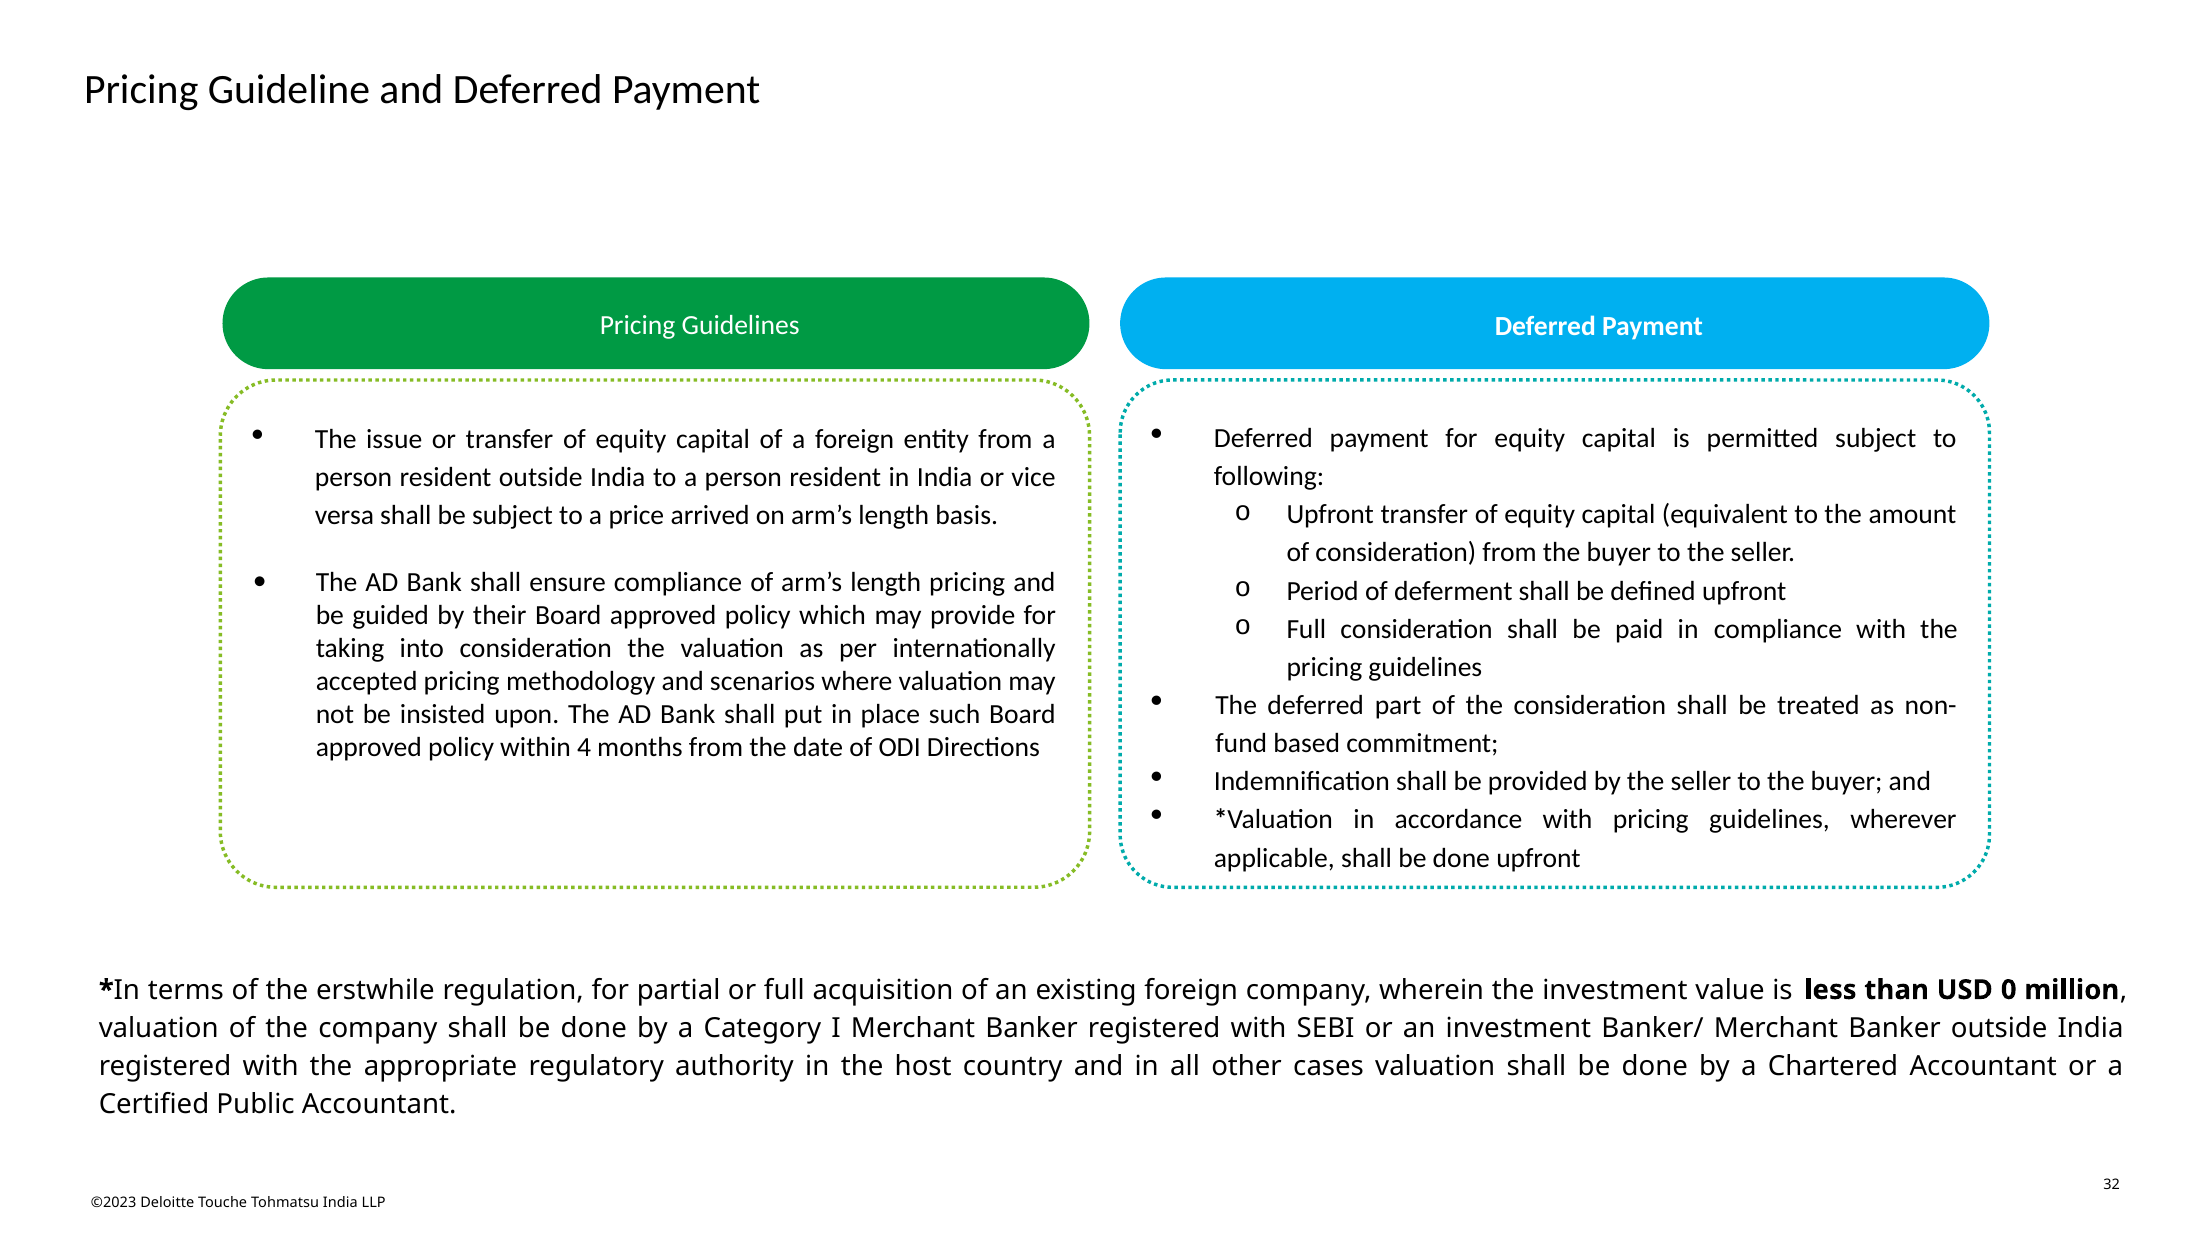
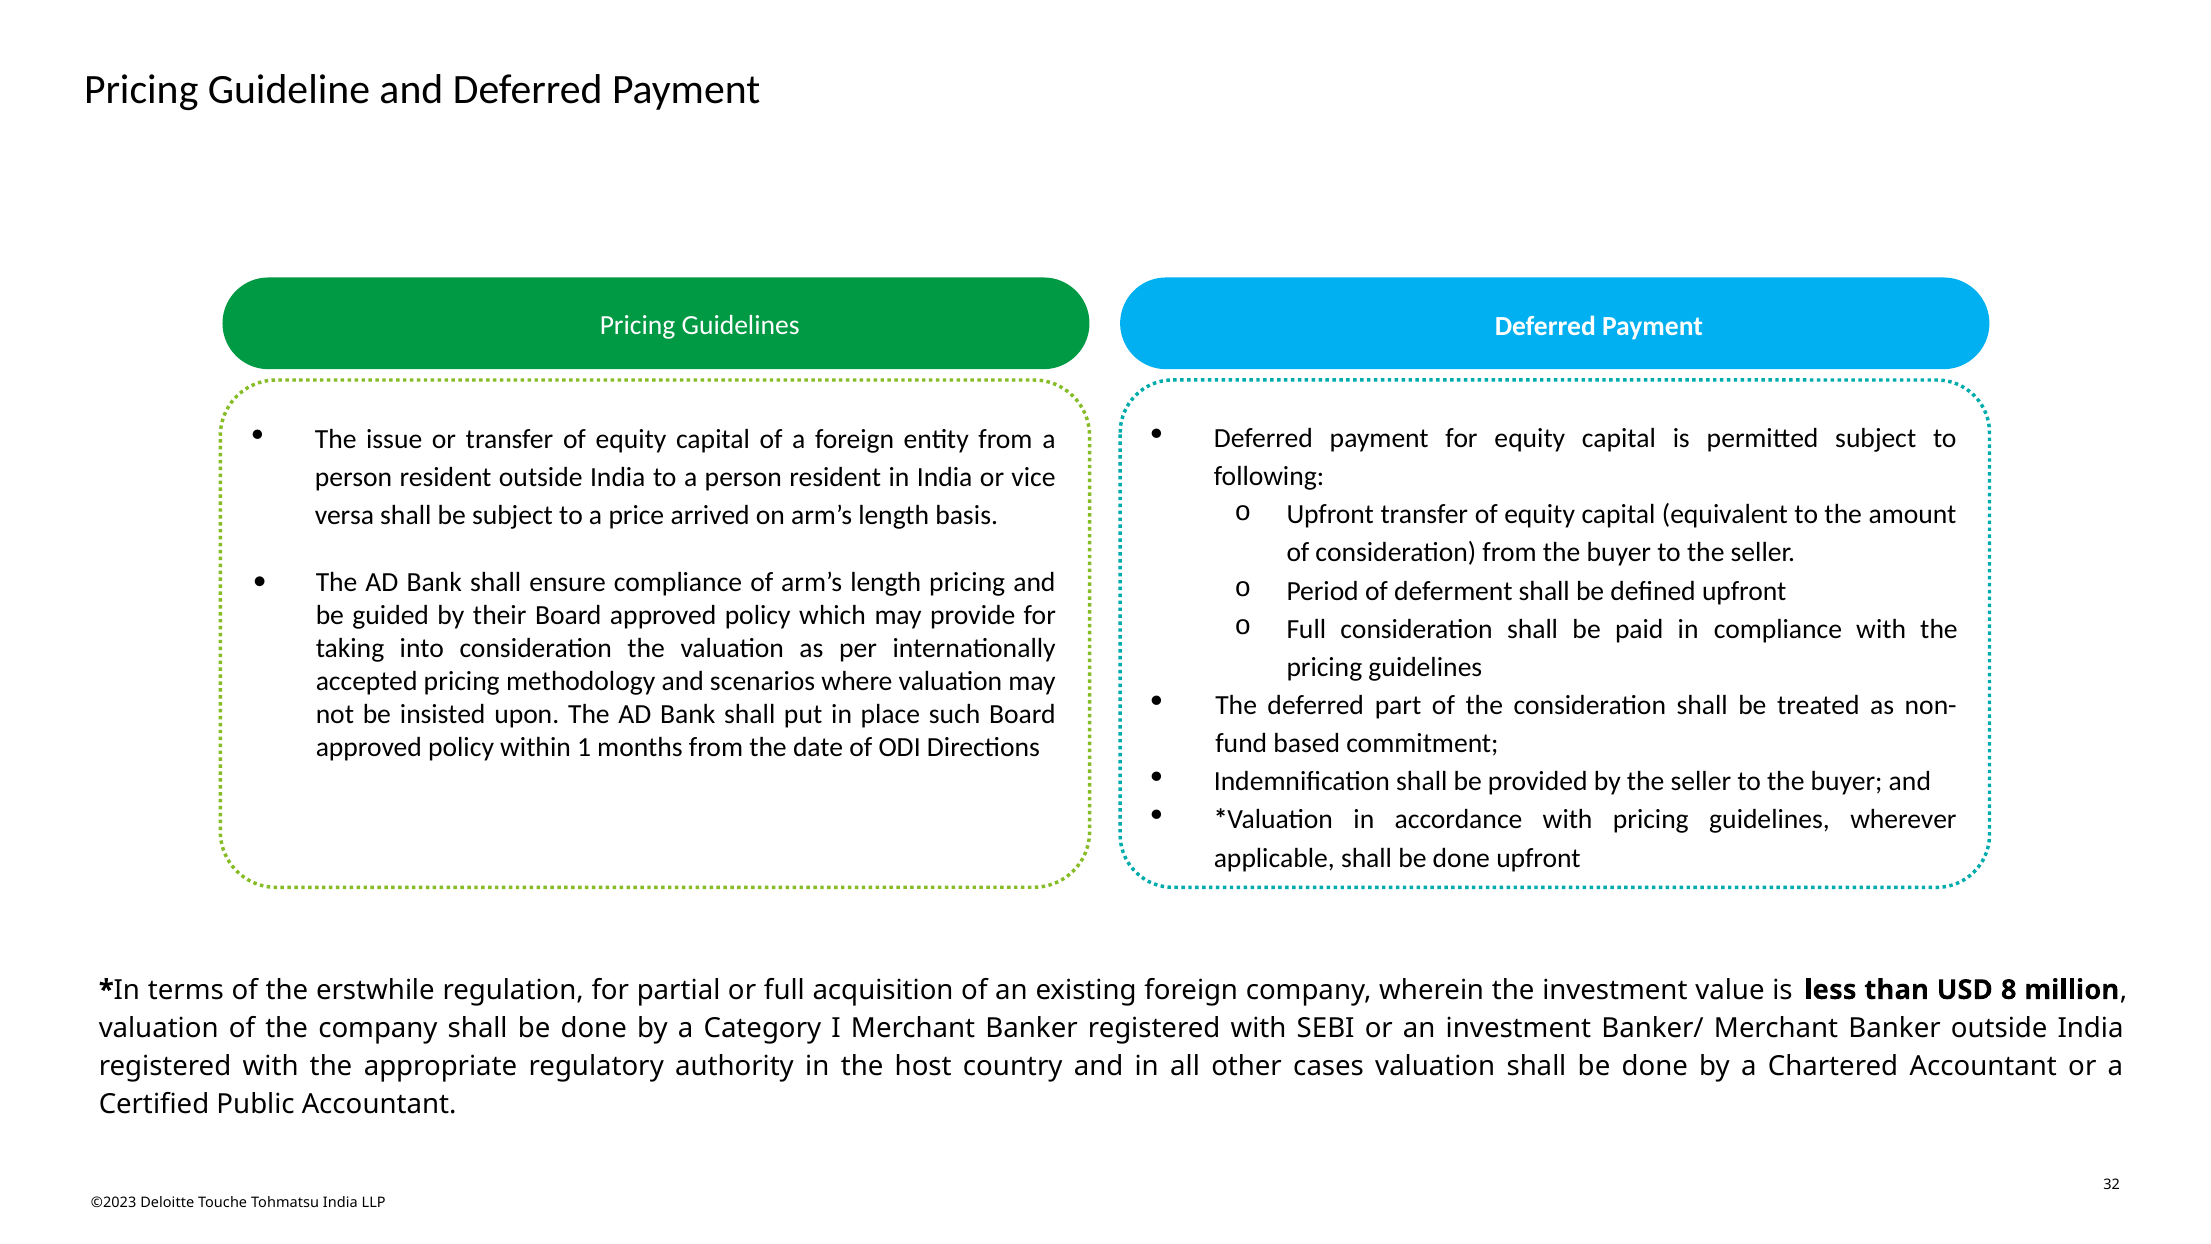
4: 4 -> 1
0: 0 -> 8
